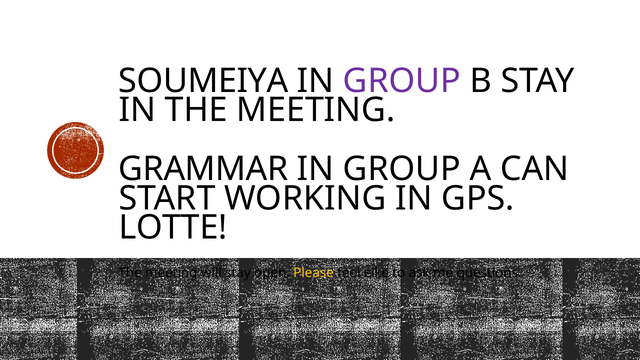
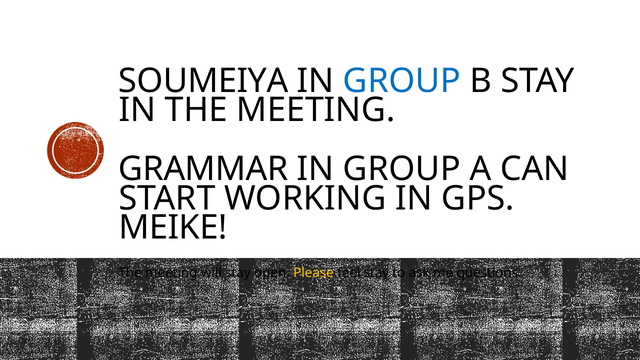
GROUP at (402, 81) colour: purple -> blue
LOTTE: LOTTE -> MEIKE
feel elke: elke -> stay
